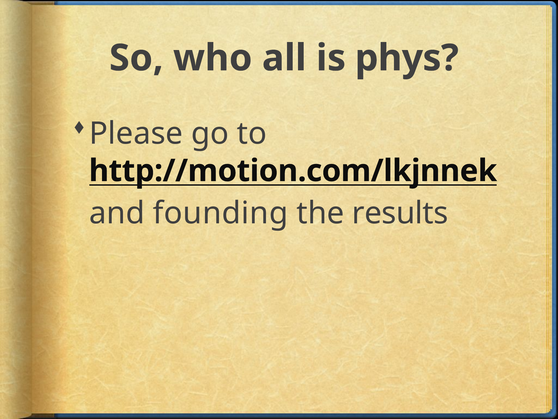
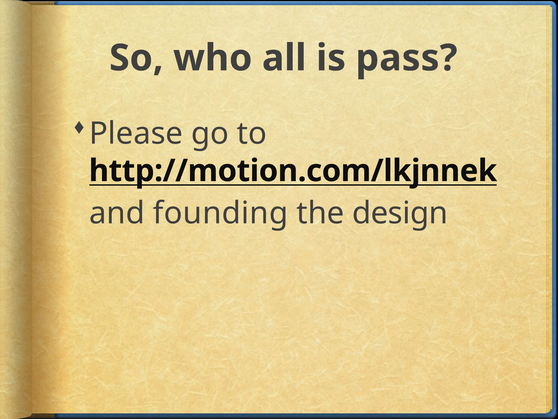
phys: phys -> pass
results: results -> design
